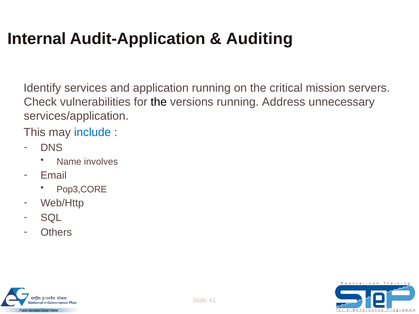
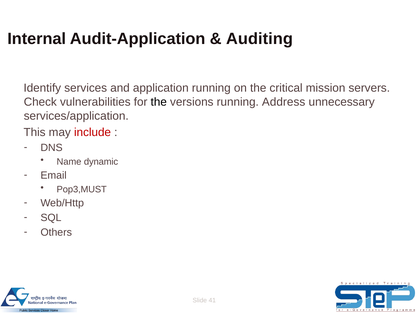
include colour: blue -> red
involves: involves -> dynamic
Pop3,CORE: Pop3,CORE -> Pop3,MUST
